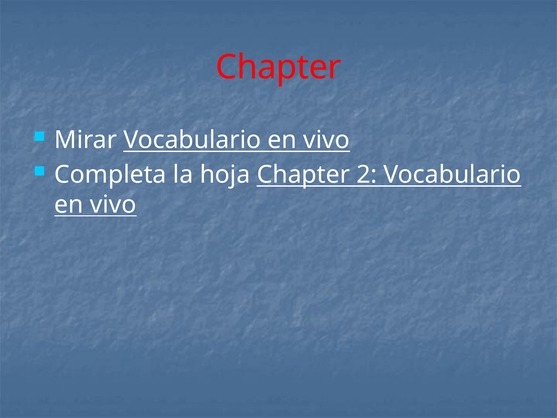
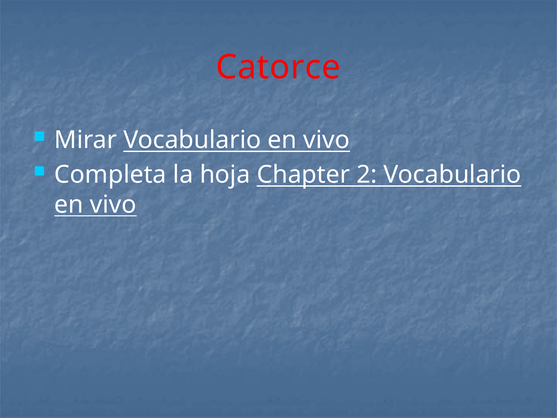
Chapter at (279, 67): Chapter -> Catorce
